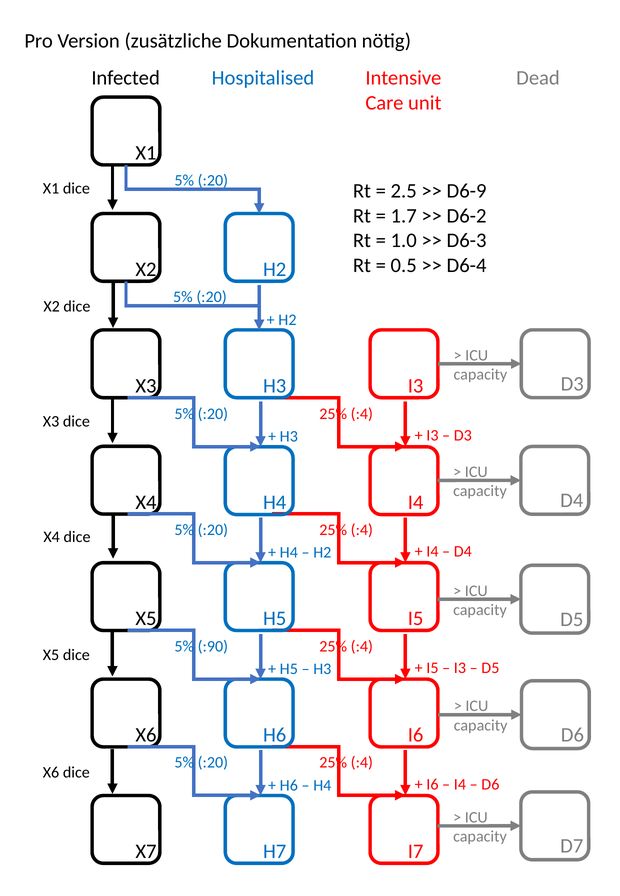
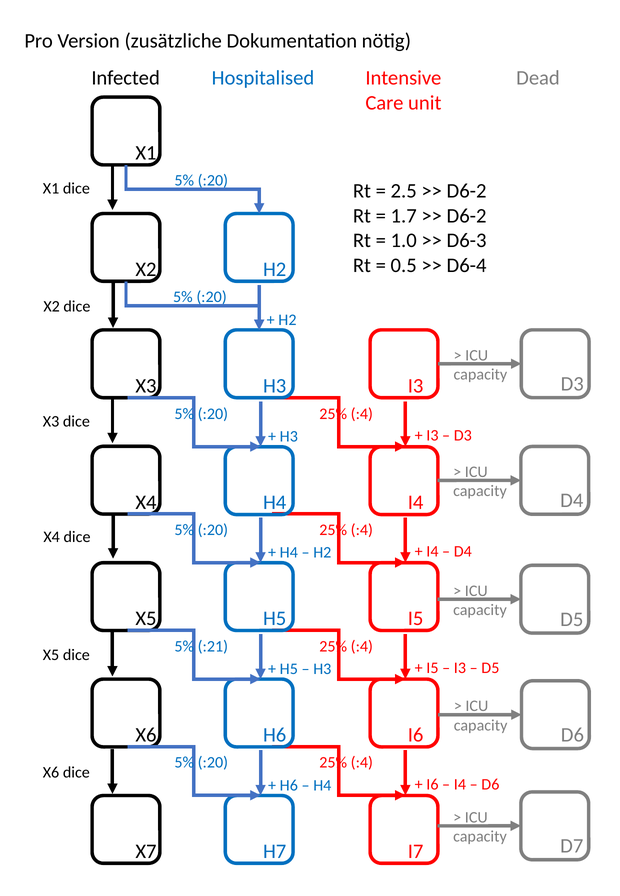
D6-9 at (467, 191): D6-9 -> D6-2
:90: :90 -> :21
